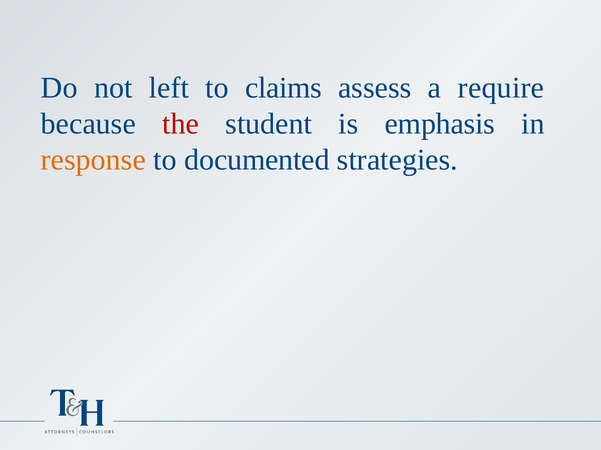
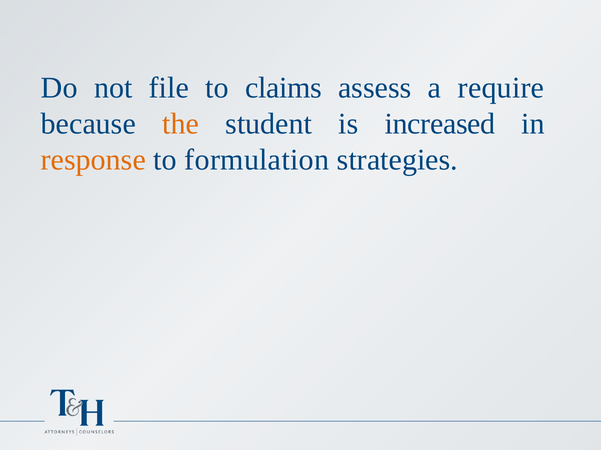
left: left -> file
the colour: red -> orange
emphasis: emphasis -> increased
documented: documented -> formulation
